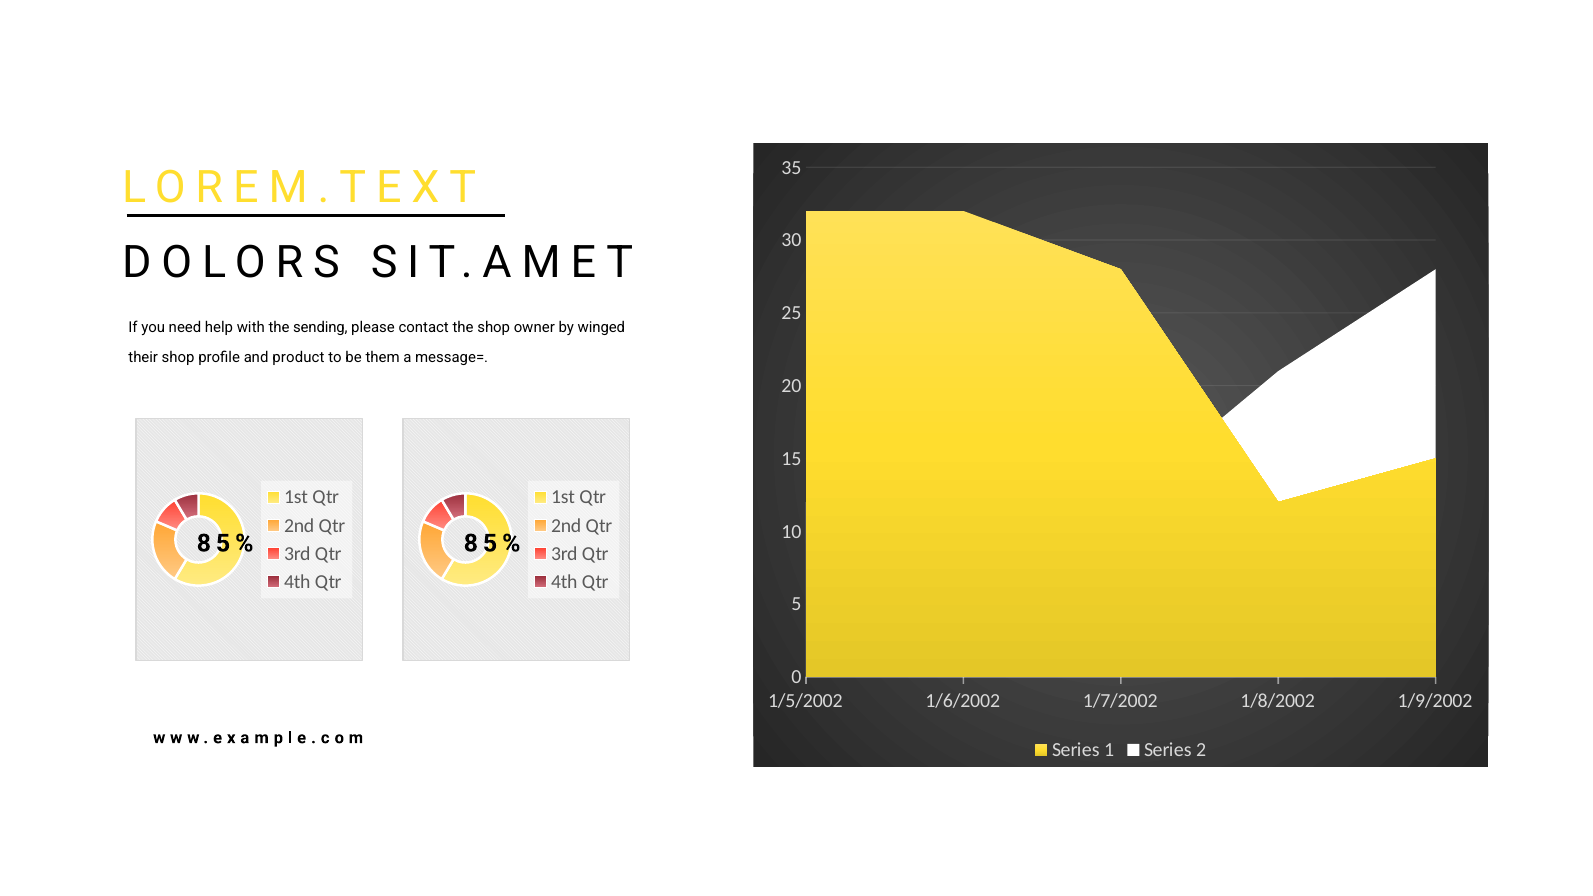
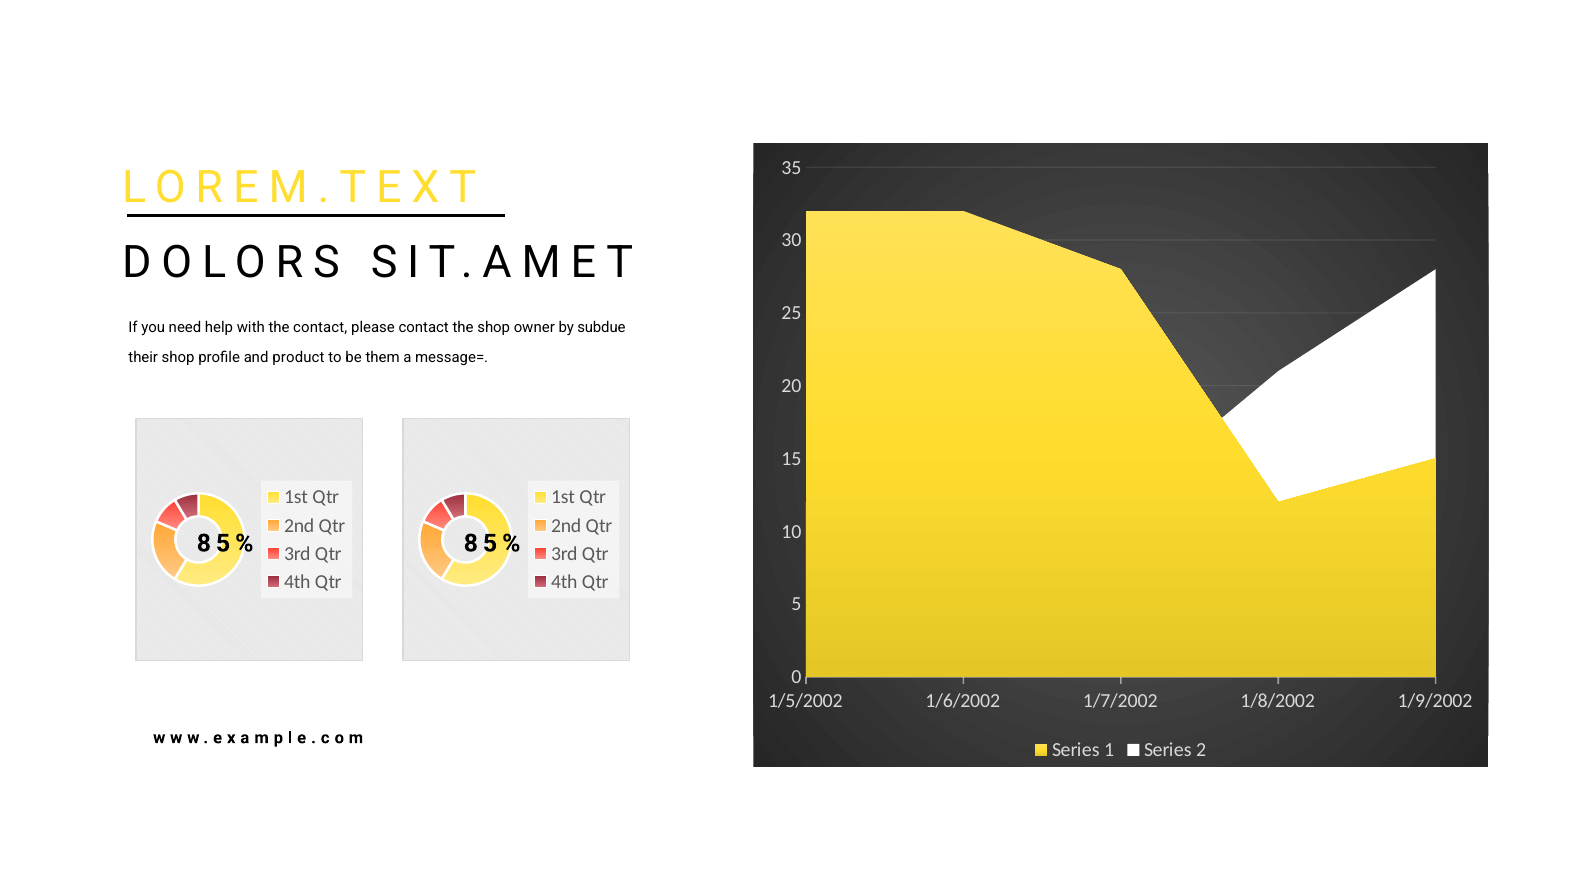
the sending: sending -> contact
winged: winged -> subdue
